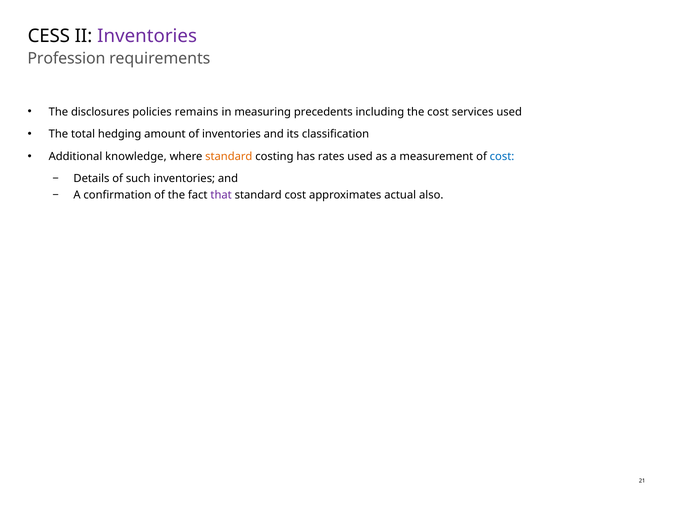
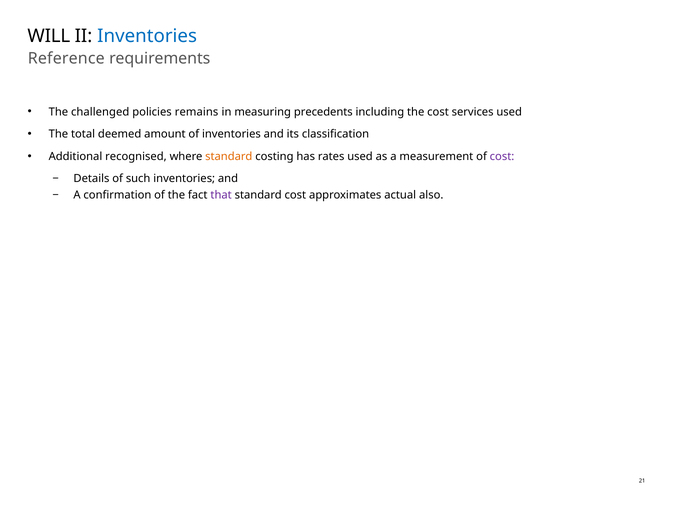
CESS: CESS -> WILL
Inventories at (147, 36) colour: purple -> blue
Profession: Profession -> Reference
disclosures: disclosures -> challenged
hedging: hedging -> deemed
knowledge: knowledge -> recognised
cost at (502, 156) colour: blue -> purple
